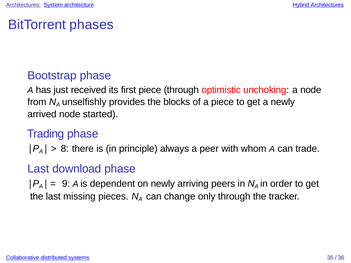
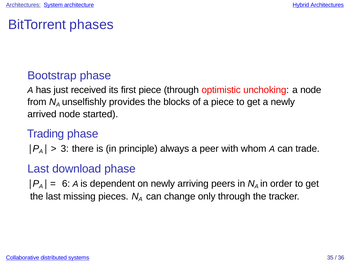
8: 8 -> 3
9: 9 -> 6
